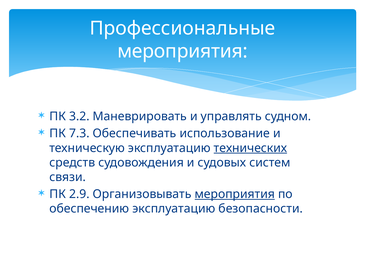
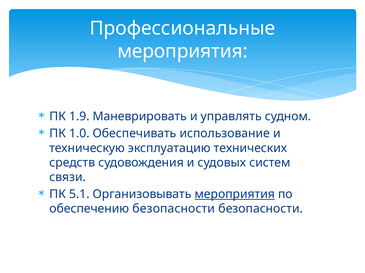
3.2: 3.2 -> 1.9
7.3: 7.3 -> 1.0
технических underline: present -> none
2.9: 2.9 -> 5.1
обеспечению эксплуатацию: эксплуатацию -> безопасности
